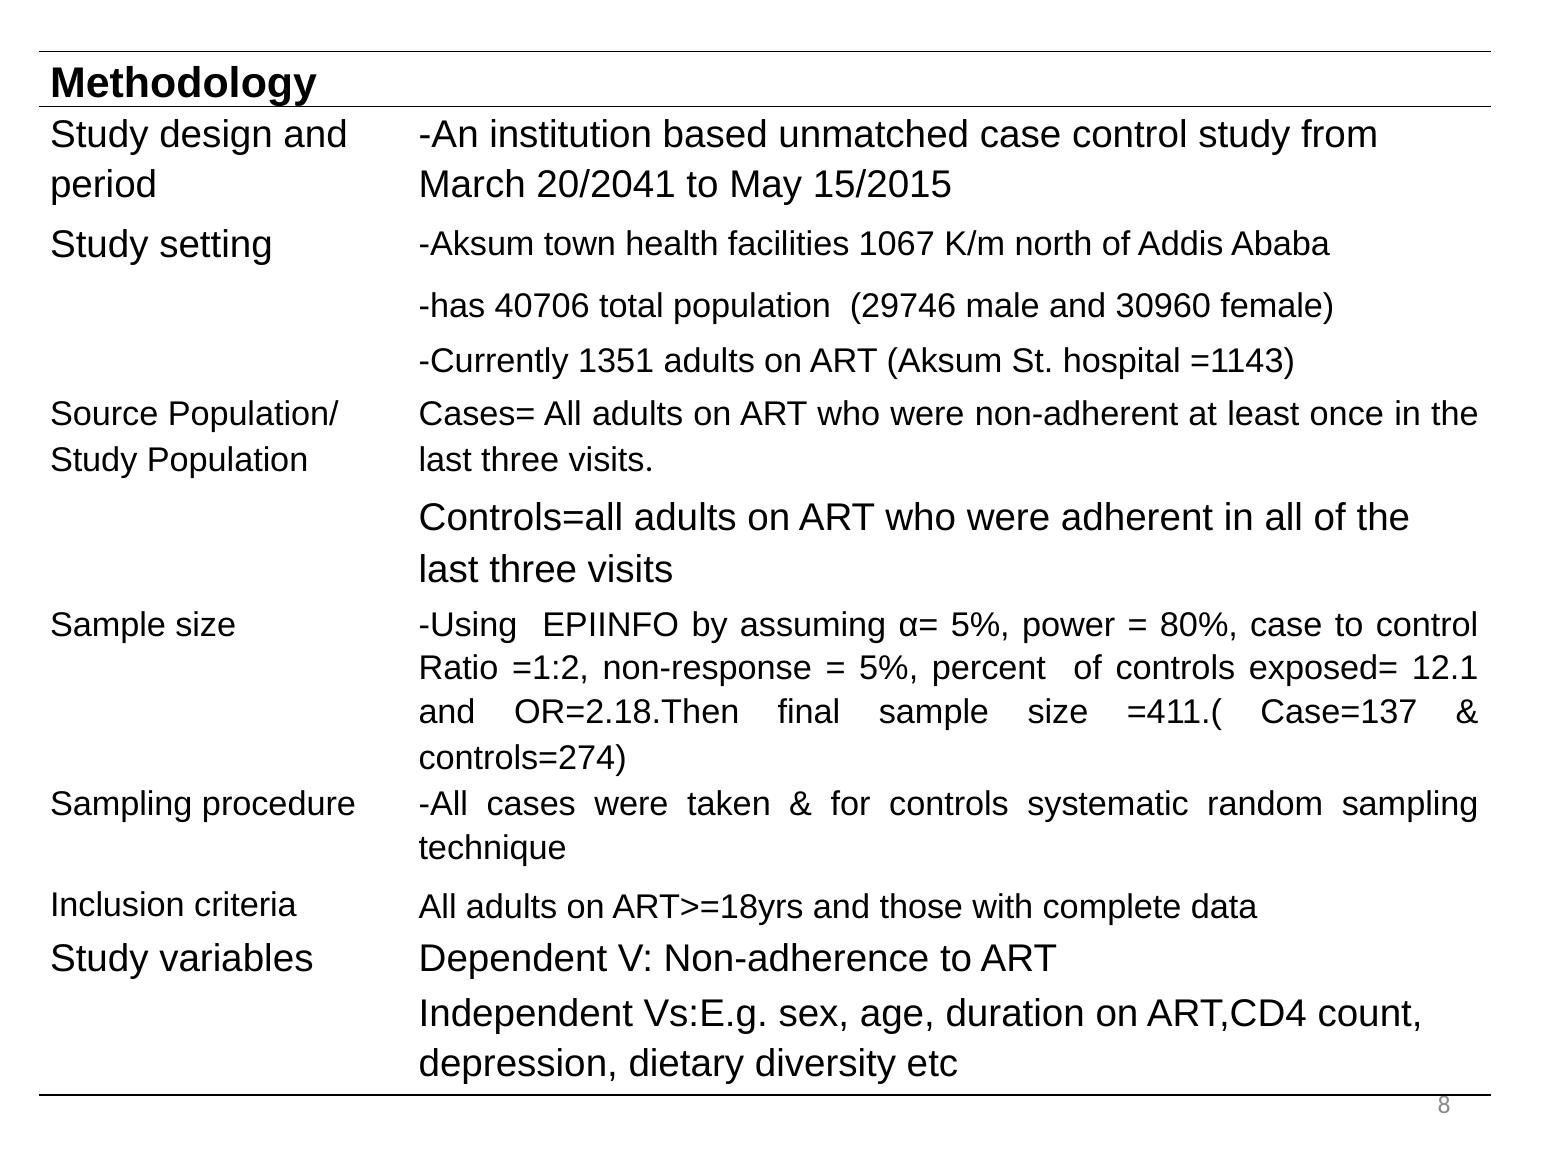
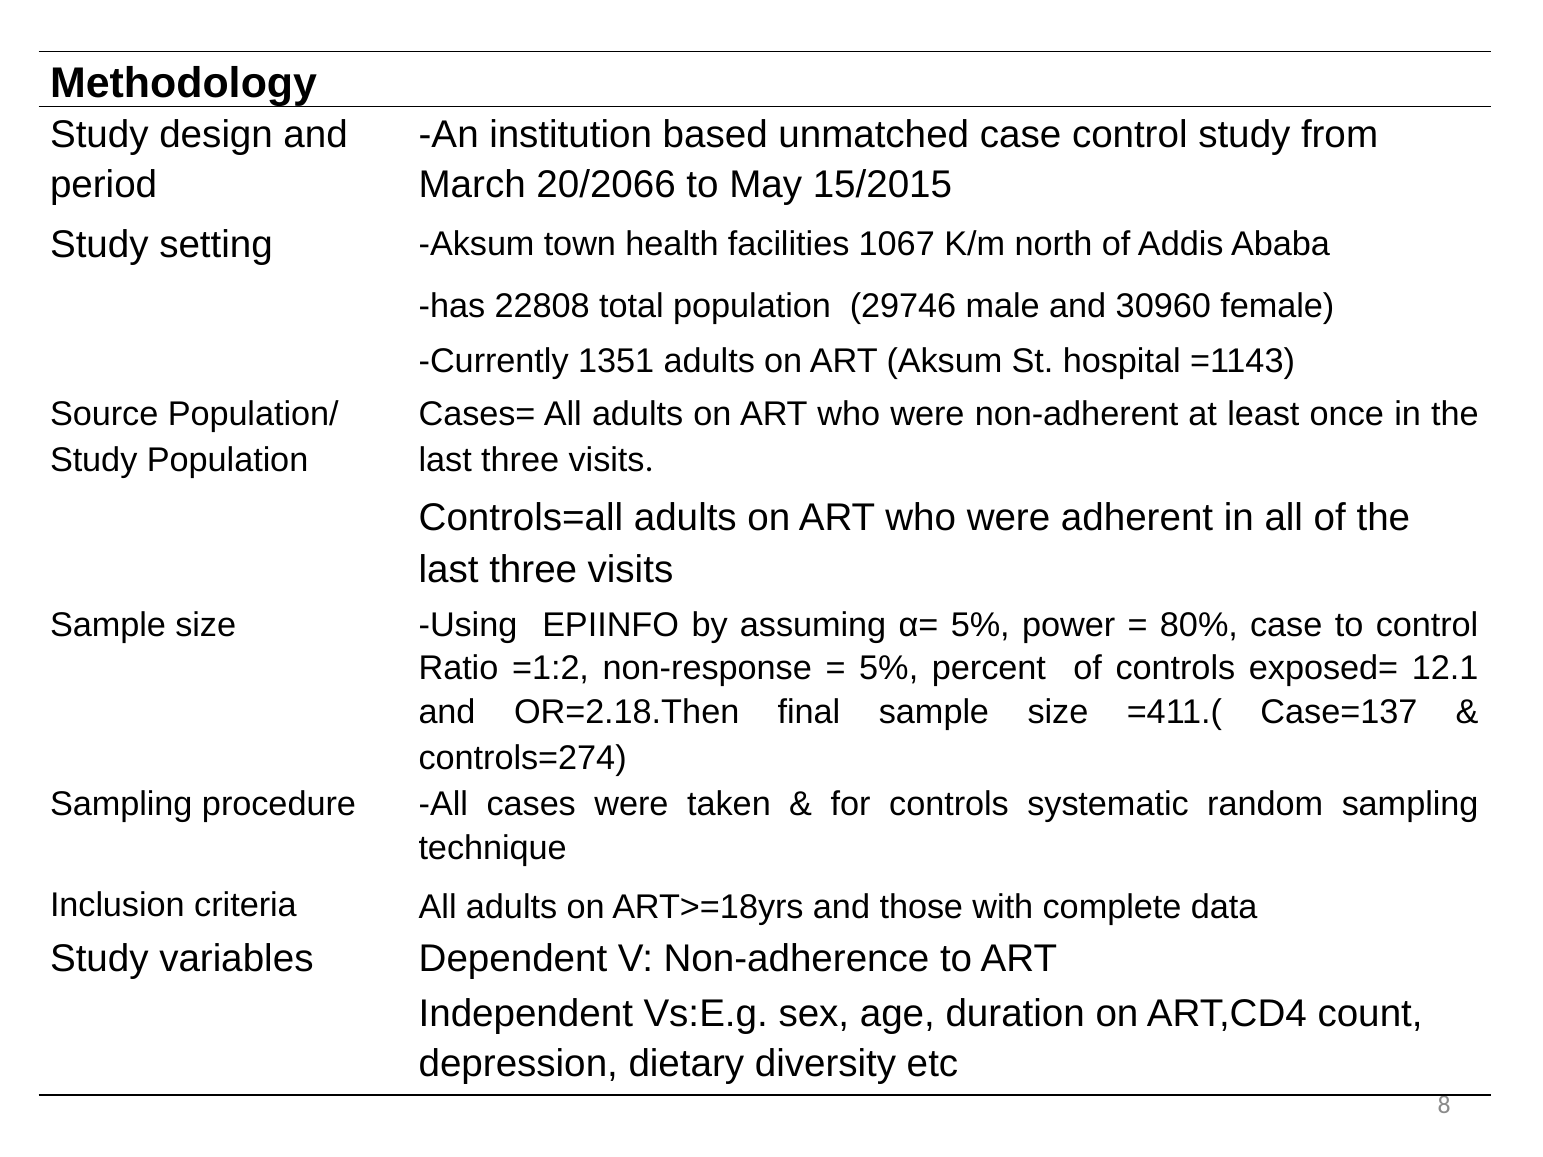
20/2041: 20/2041 -> 20/2066
40706: 40706 -> 22808
